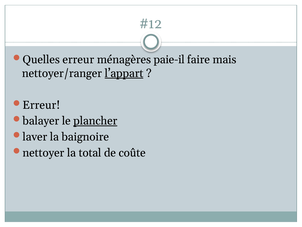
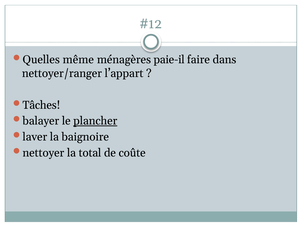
Quelles erreur: erreur -> même
mais: mais -> dans
l’appart underline: present -> none
Erreur at (41, 105): Erreur -> Tâches
